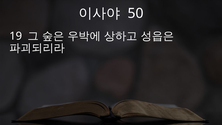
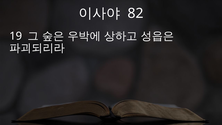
50: 50 -> 82
